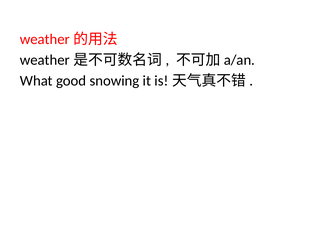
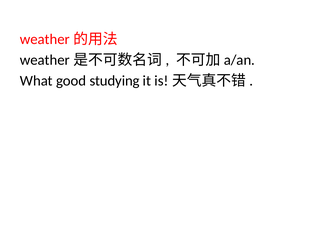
snowing: snowing -> studying
